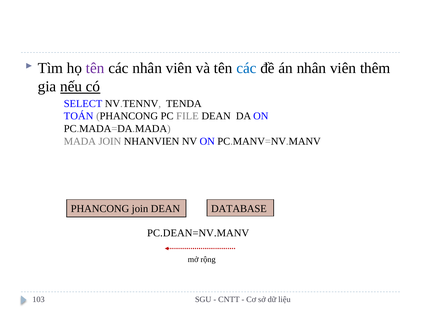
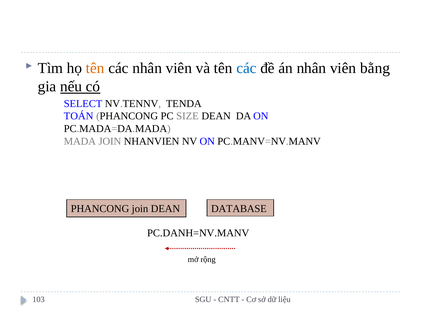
tên at (95, 68) colour: purple -> orange
thêm: thêm -> bằng
FILE: FILE -> SIZE
PC.DEAN=NV.MANV: PC.DEAN=NV.MANV -> PC.DANH=NV.MANV
